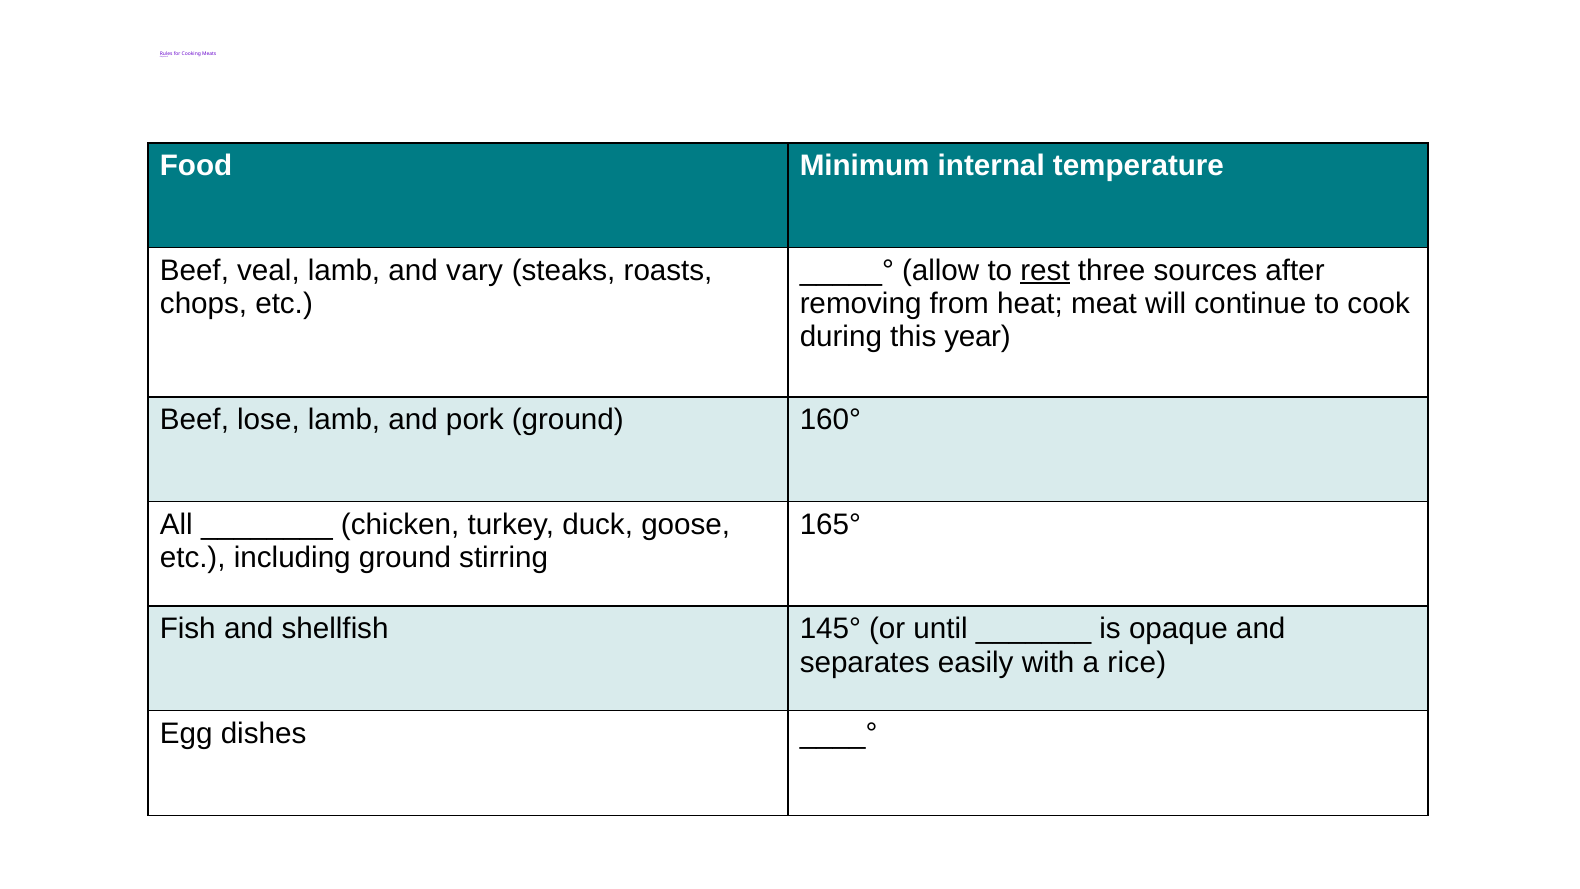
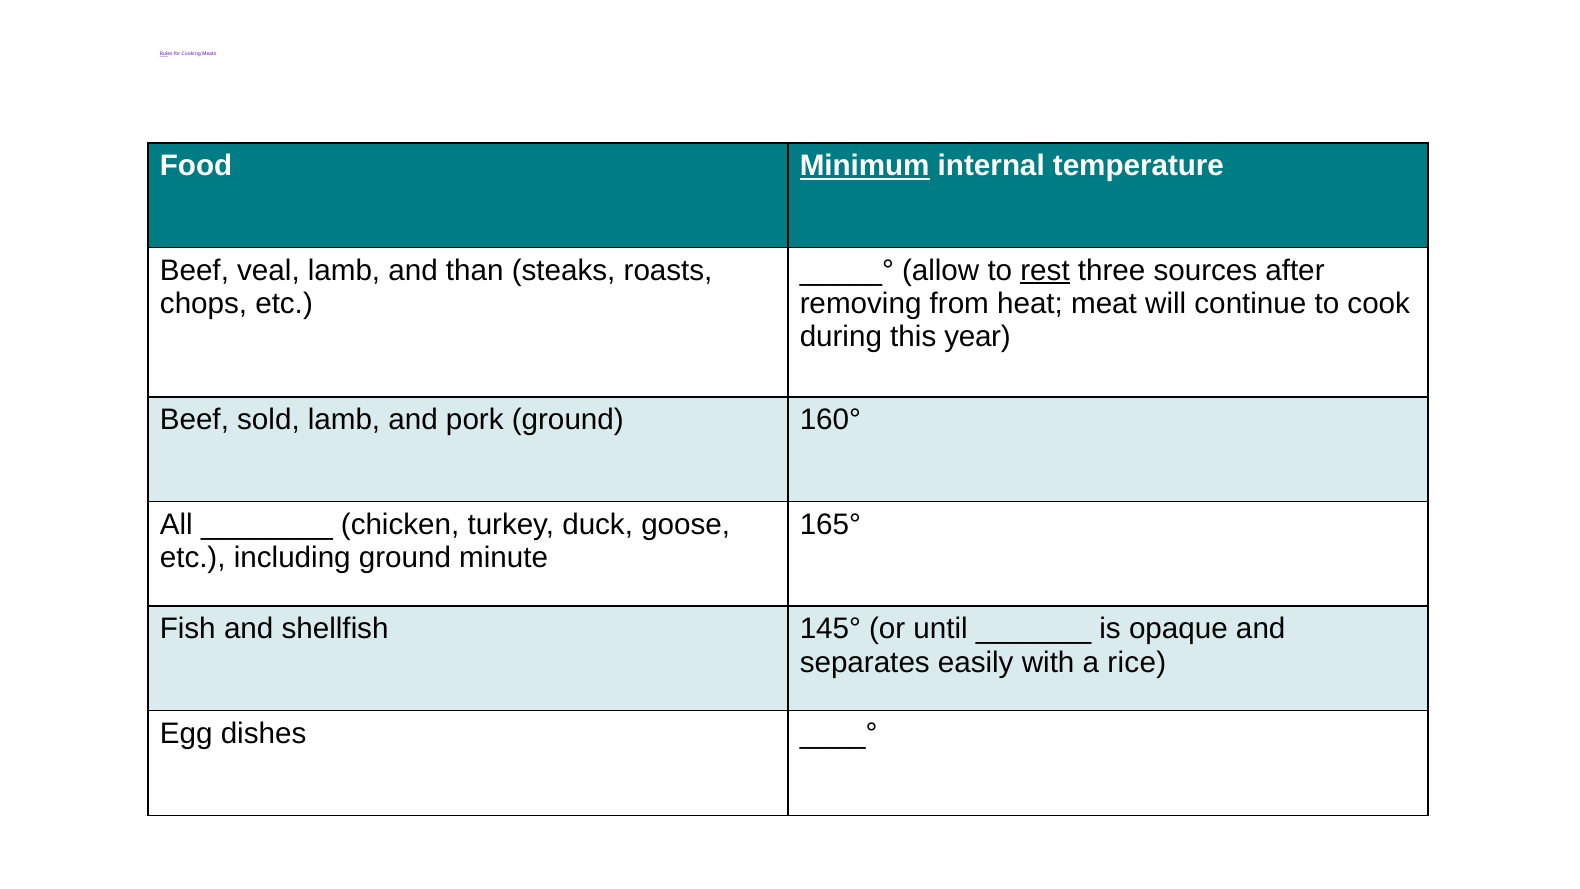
Minimum underline: none -> present
vary: vary -> than
lose: lose -> sold
stirring: stirring -> minute
